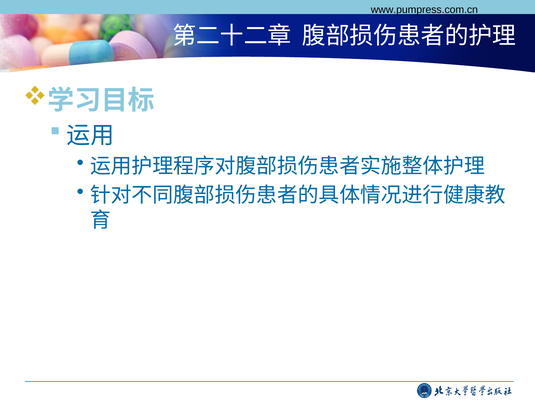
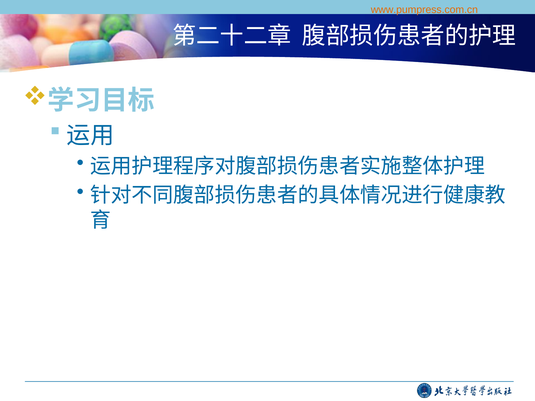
www.pumpress.com.cn colour: black -> orange
